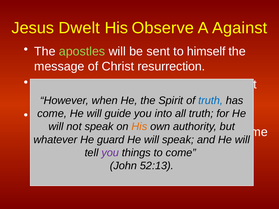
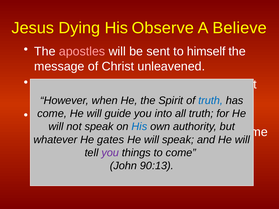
Dwelt: Dwelt -> Dying
Against: Against -> Believe
apostles at (82, 52) colour: light green -> pink
resurrection: resurrection -> unleavened
His at (139, 127) colour: orange -> blue
guard: guard -> gates
52:13: 52:13 -> 90:13
